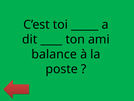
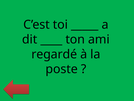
balance: balance -> regardé
